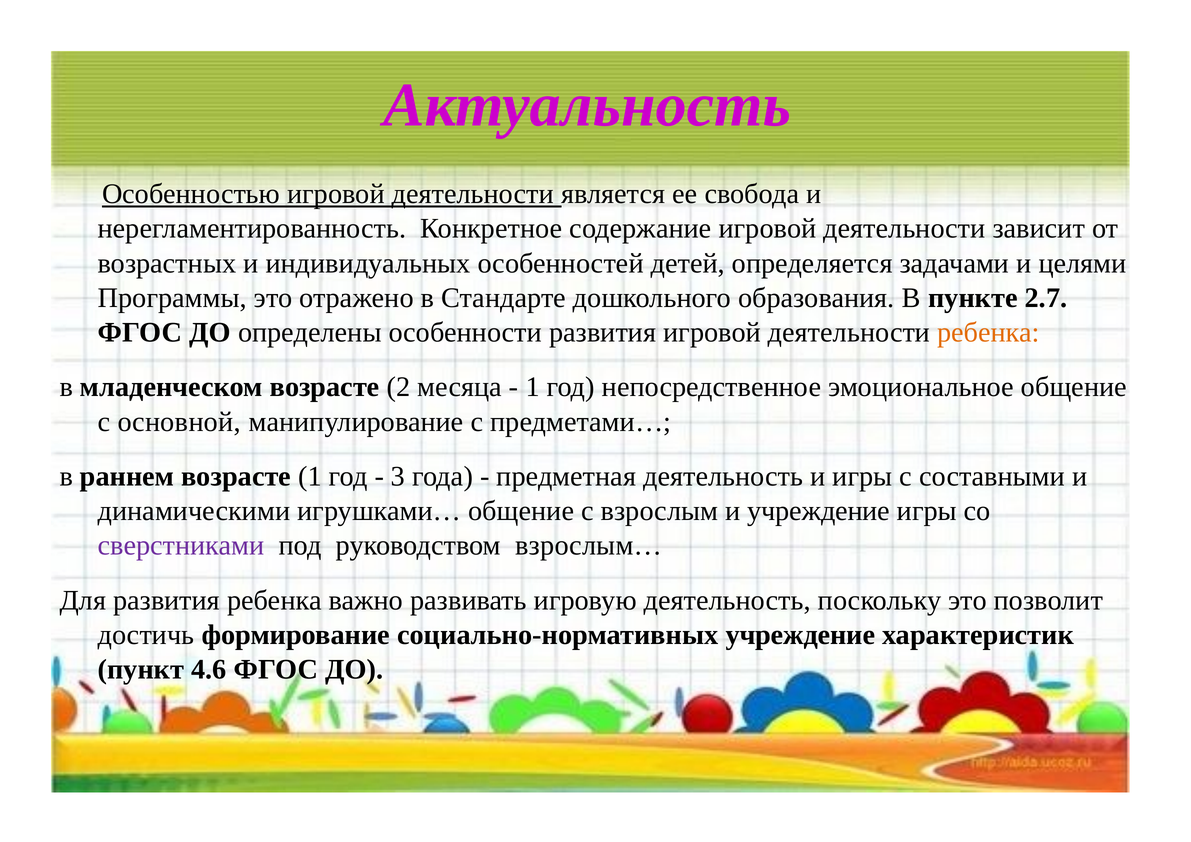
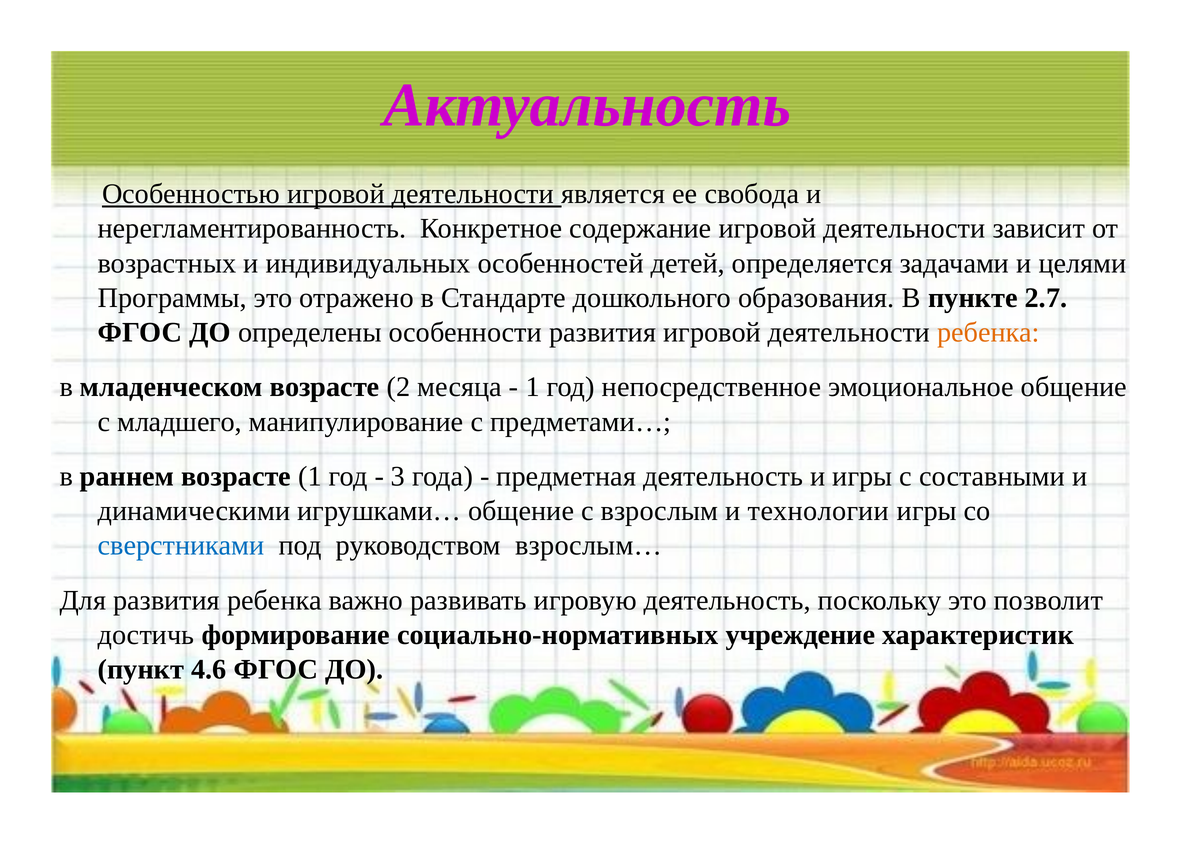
основной: основной -> младшего
и учреждение: учреждение -> технологии
сверстниками colour: purple -> blue
